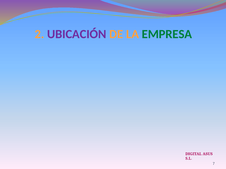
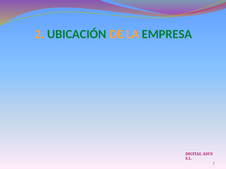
UBICACIÓN colour: purple -> green
